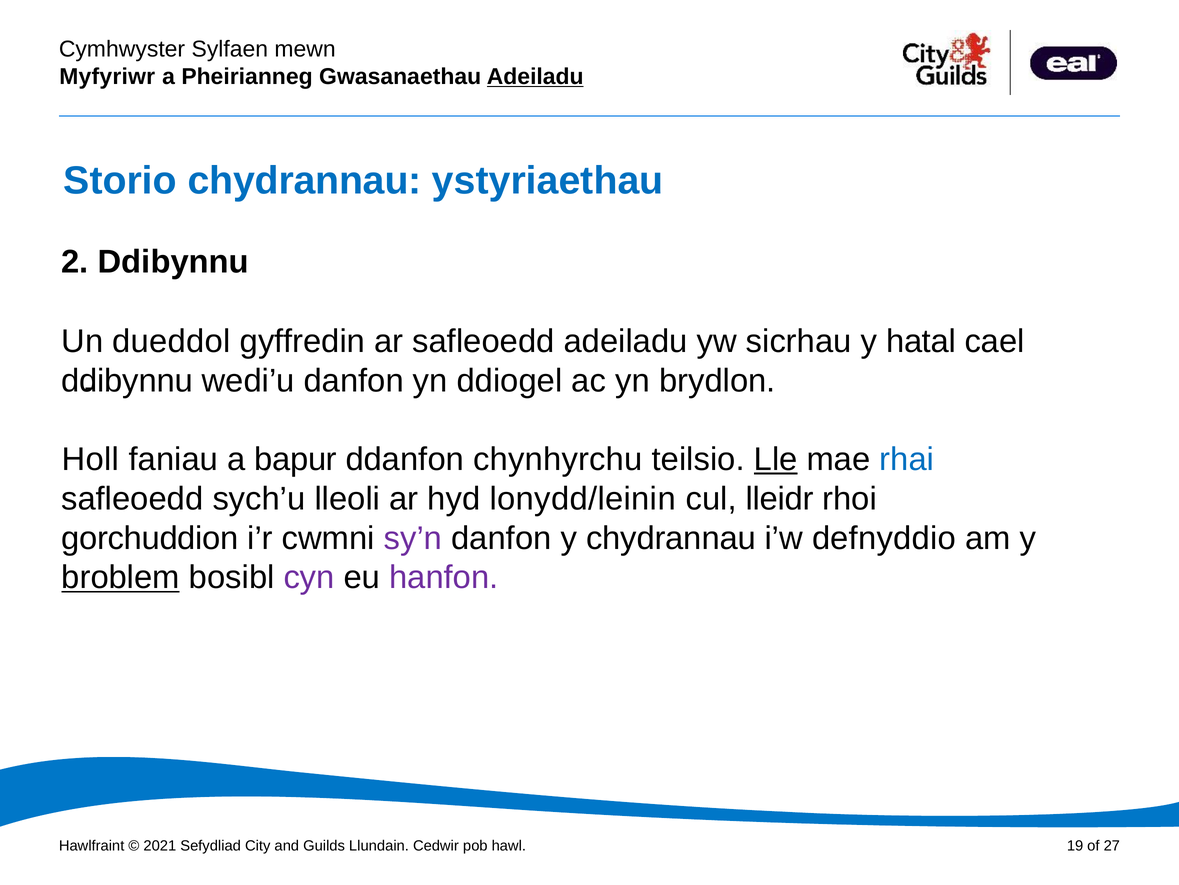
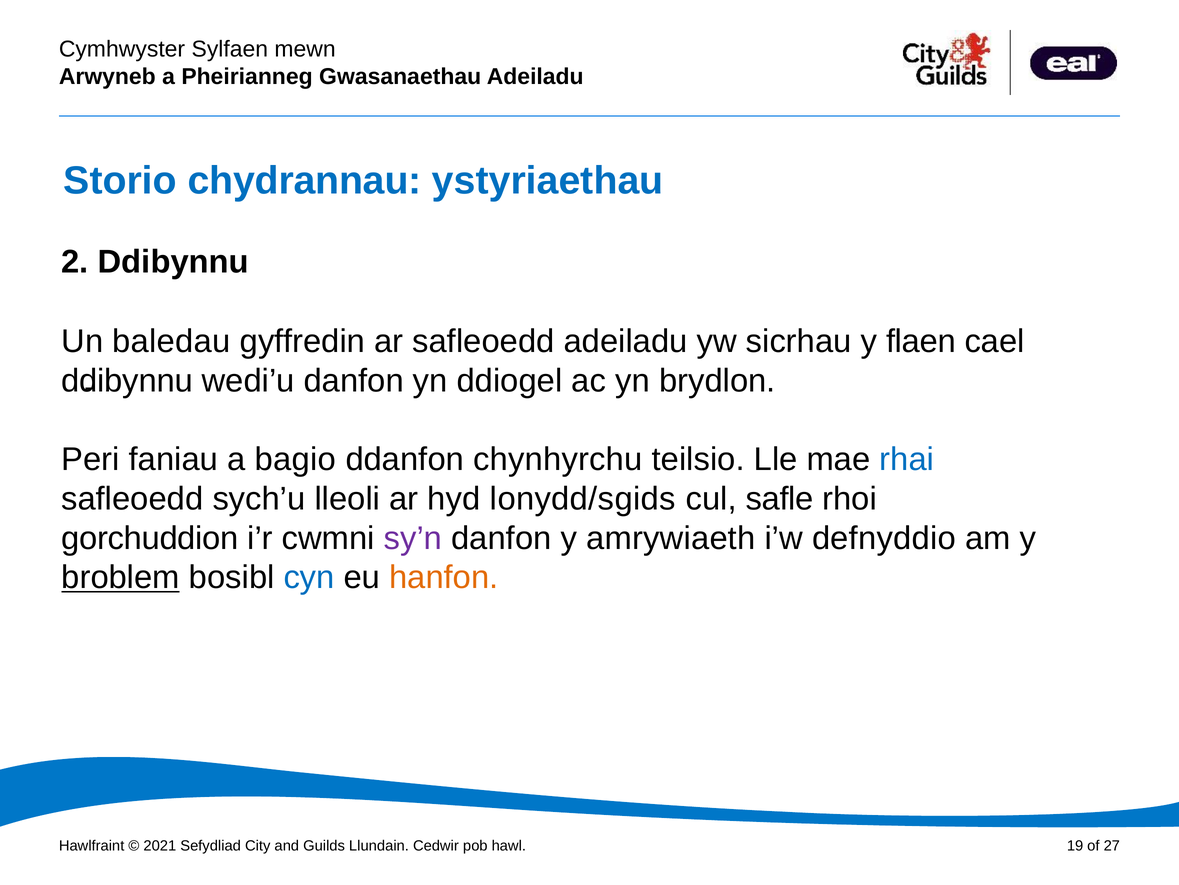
Myfyriwr: Myfyriwr -> Arwyneb
Adeiladu at (535, 77) underline: present -> none
dueddol: dueddol -> baledau
hatal: hatal -> flaen
Holl: Holl -> Peri
bapur: bapur -> bagio
Lle underline: present -> none
lonydd/leinin: lonydd/leinin -> lonydd/sgids
lleidr: lleidr -> safle
y chydrannau: chydrannau -> amrywiaeth
cyn colour: purple -> blue
hanfon colour: purple -> orange
